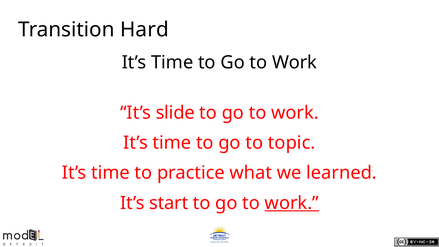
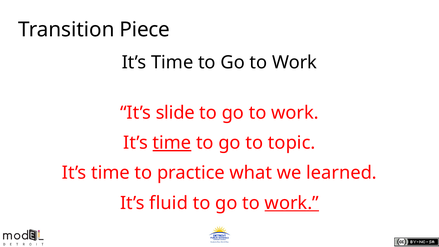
Hard: Hard -> Piece
time at (172, 143) underline: none -> present
start: start -> fluid
